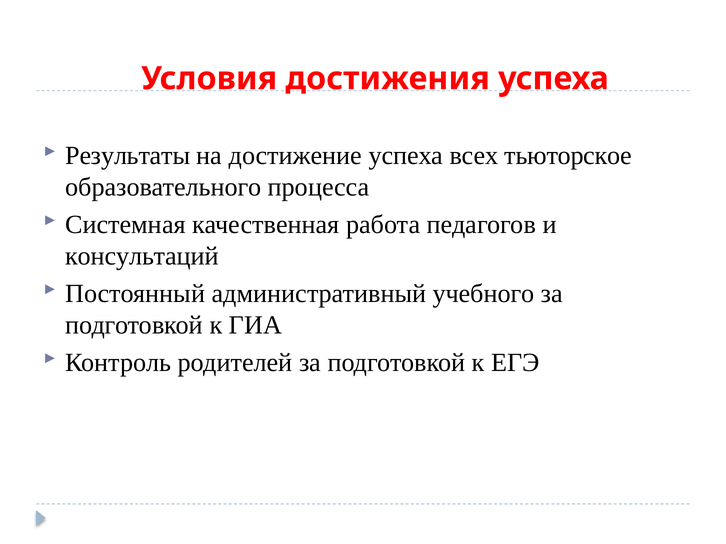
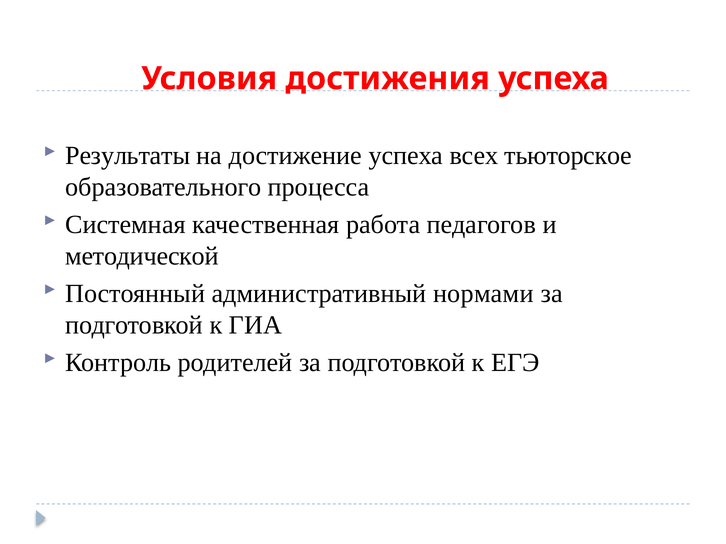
консультаций: консультаций -> методической
учебного: учебного -> нормами
